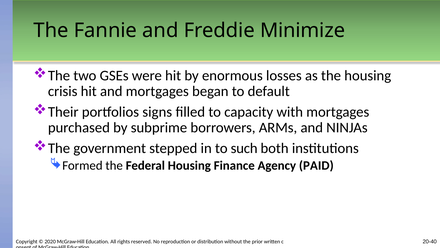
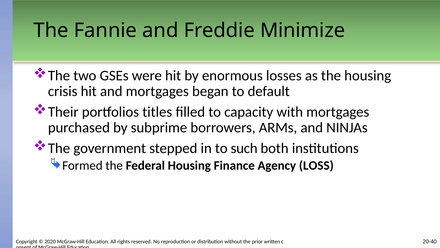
signs: signs -> titles
PAID: PAID -> LOSS
